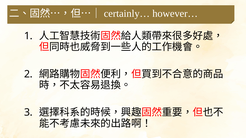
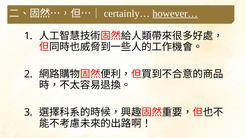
however… underline: none -> present
